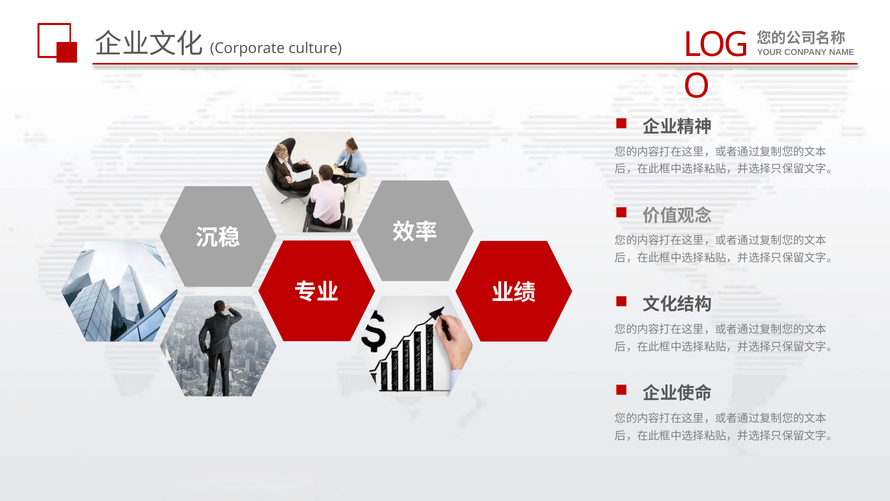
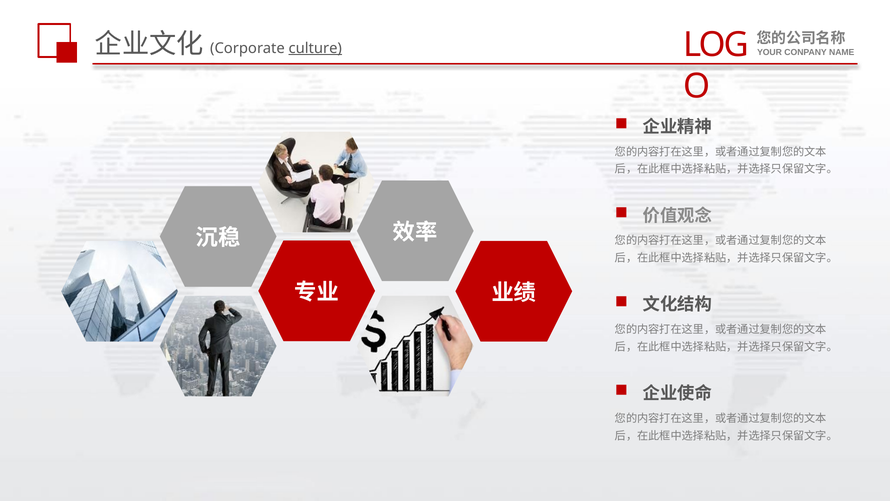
culture underline: none -> present
